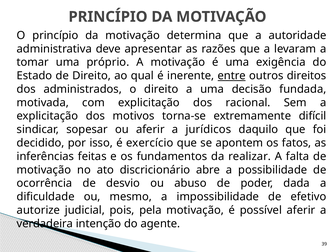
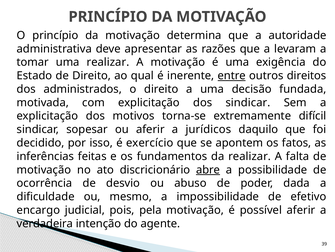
uma próprio: próprio -> realizar
dos racional: racional -> sindicar
abre underline: none -> present
autorize: autorize -> encargo
